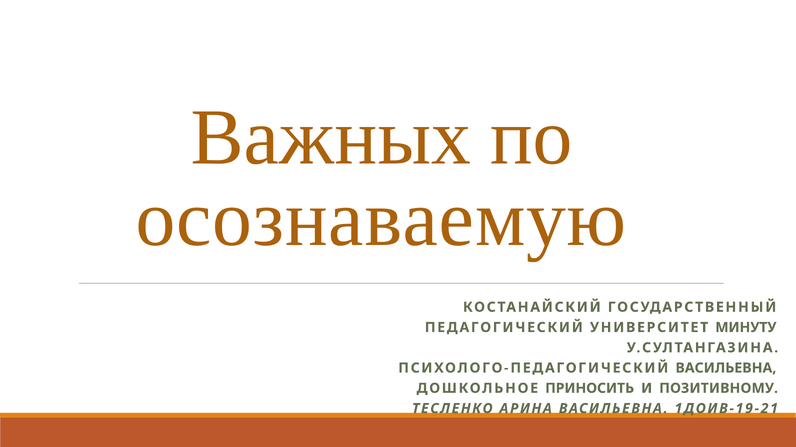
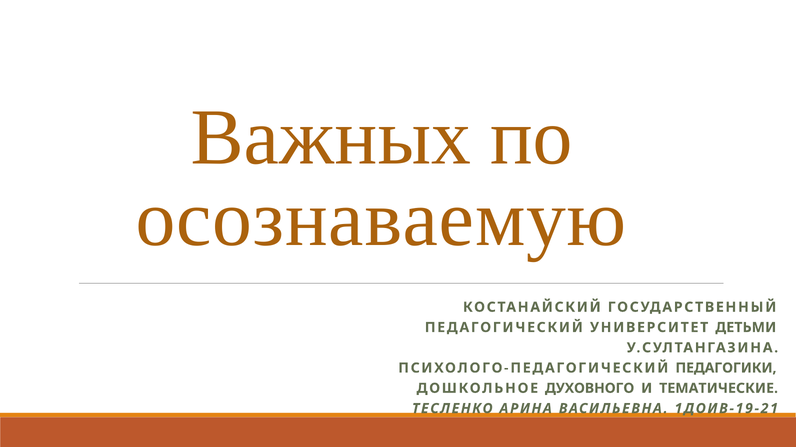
МИНУТУ: МИНУТУ -> ДЕТЬМИ
ПСИХОЛОГО-ПЕДАГОГИЧЕСКИЙ ВАСИЛЬЕВНА: ВАСИЛЬЕВНА -> ПЕДАГОГИКИ
ПРИНОСИТЬ: ПРИНОСИТЬ -> ДУХОВНОГО
ПОЗИТИВНОМУ: ПОЗИТИВНОМУ -> ТЕМАТИЧЕСКИЕ
